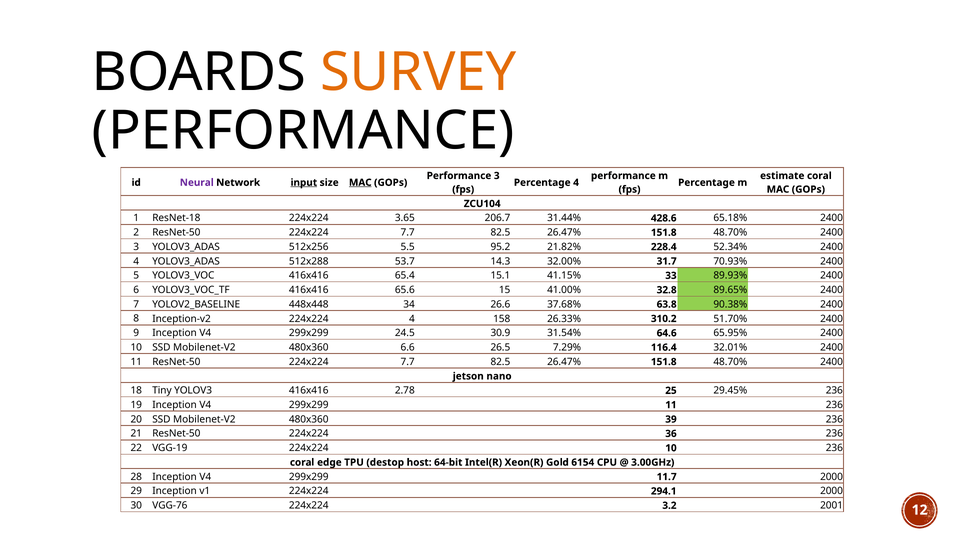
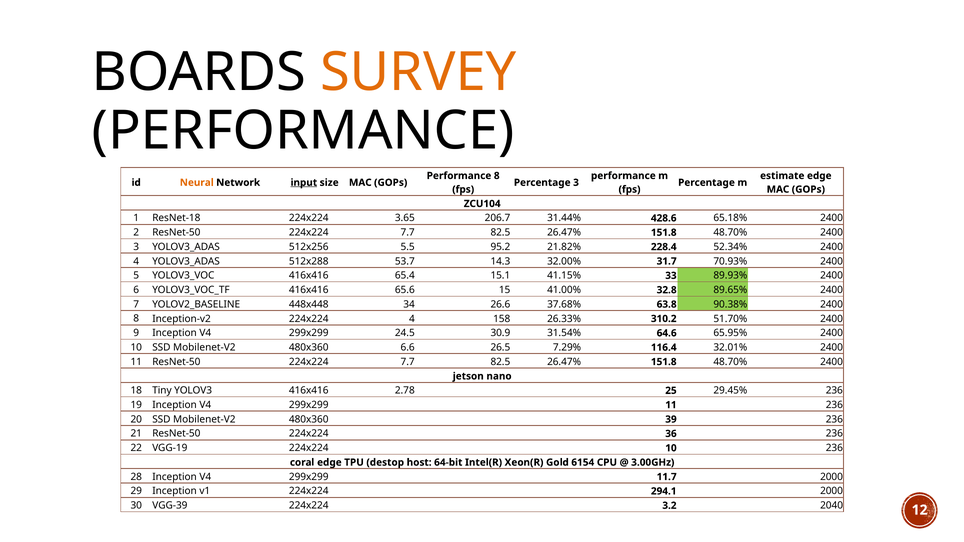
Performance 3: 3 -> 8
estimate coral: coral -> edge
Neural colour: purple -> orange
MAC at (360, 183) underline: present -> none
Percentage 4: 4 -> 3
VGG-76: VGG-76 -> VGG-39
2001: 2001 -> 2040
